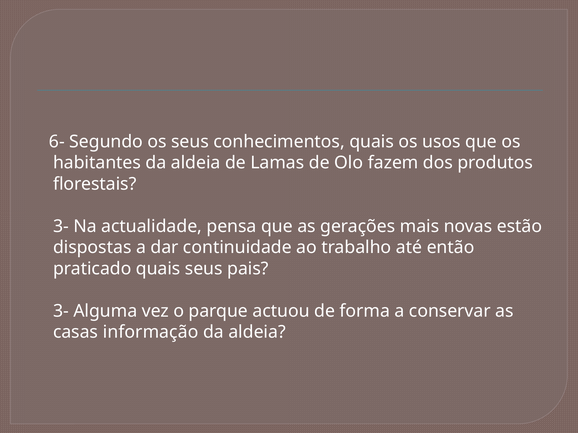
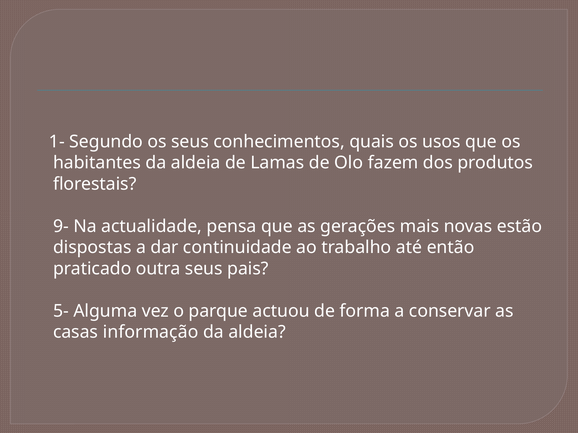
6-: 6- -> 1-
3- at (61, 227): 3- -> 9-
praticado quais: quais -> outra
3- at (61, 311): 3- -> 5-
